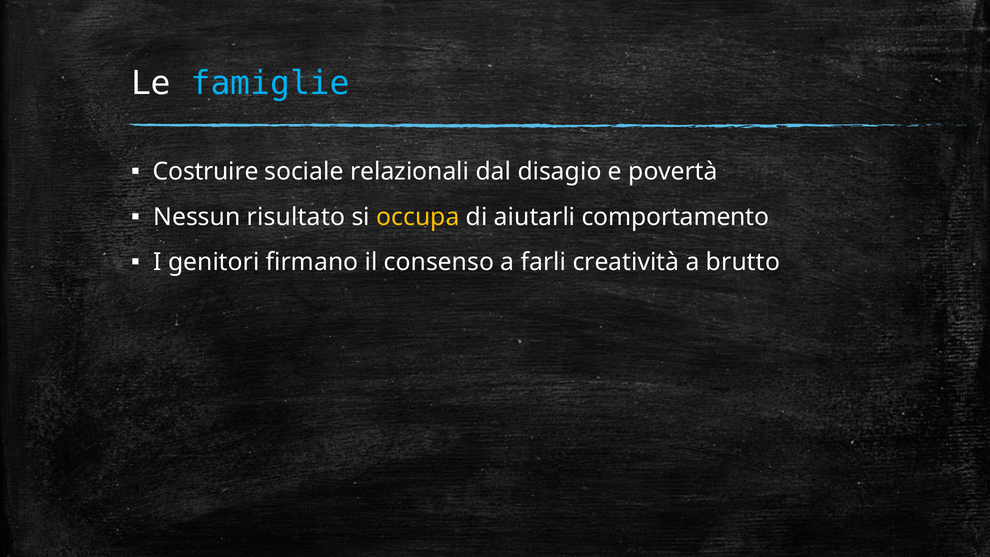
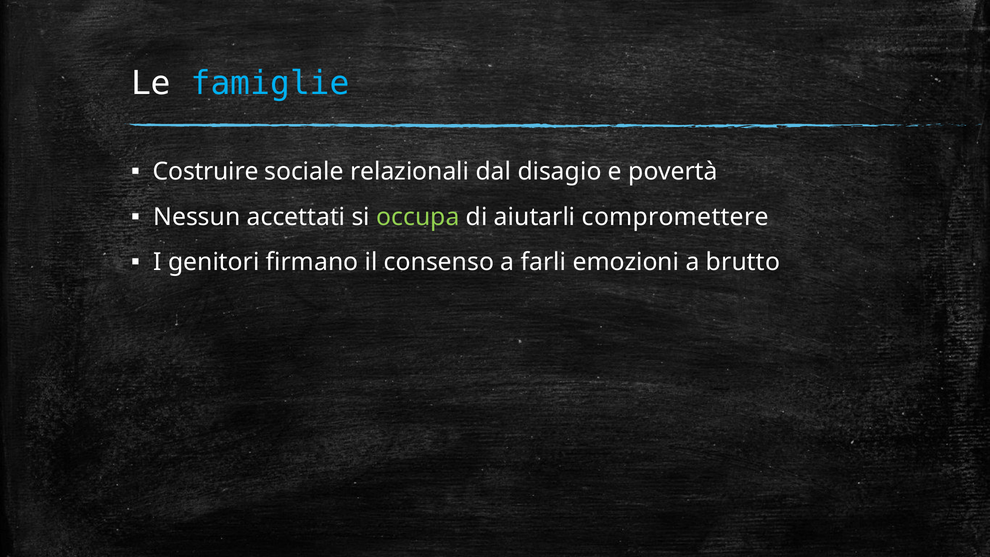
risultato: risultato -> accettati
occupa colour: yellow -> light green
comportamento: comportamento -> compromettere
creatività: creatività -> emozioni
